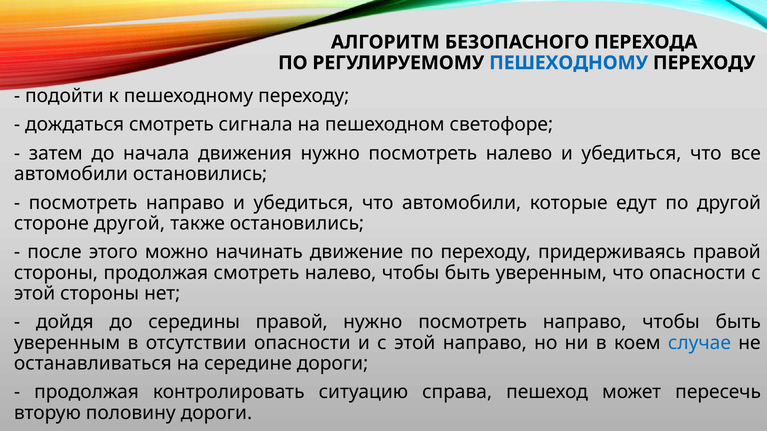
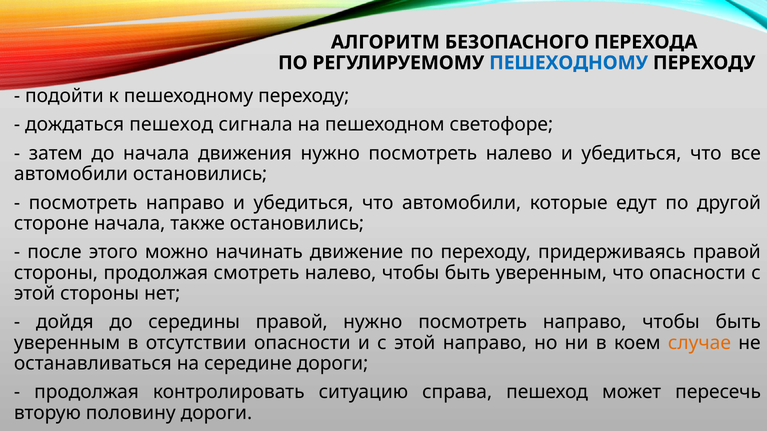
дождаться смотреть: смотреть -> пешеход
стороне другой: другой -> начала
случае colour: blue -> orange
